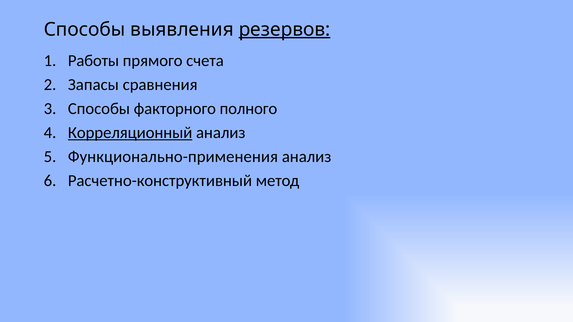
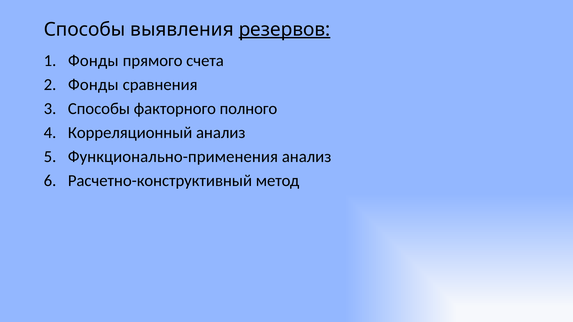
Работы at (93, 61): Работы -> Фонды
Запасы at (93, 85): Запасы -> Фонды
Корреляционный underline: present -> none
